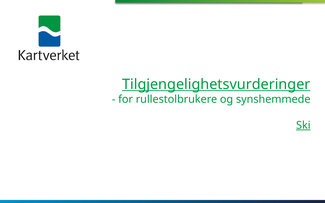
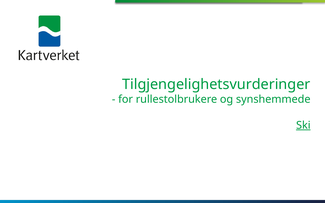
Tilgjengelighetsvurderinger underline: present -> none
